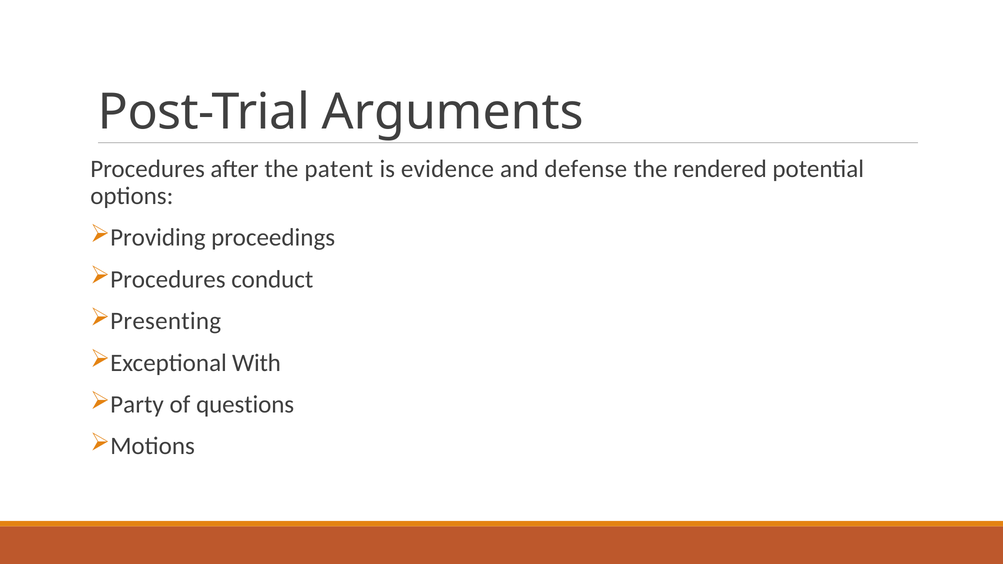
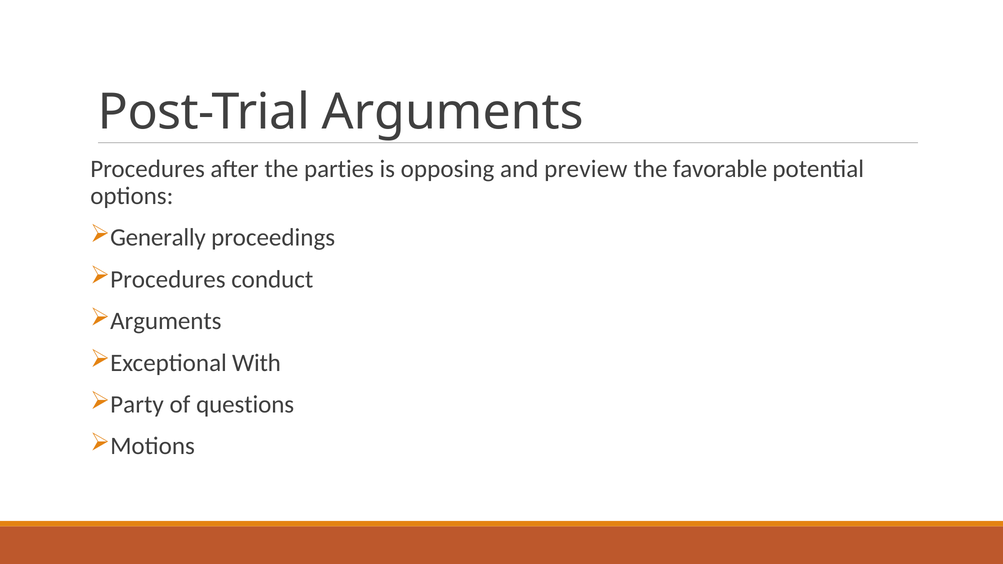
patent: patent -> parties
evidence: evidence -> opposing
defense: defense -> preview
rendered: rendered -> favorable
Providing: Providing -> Generally
Presenting at (166, 321): Presenting -> Arguments
